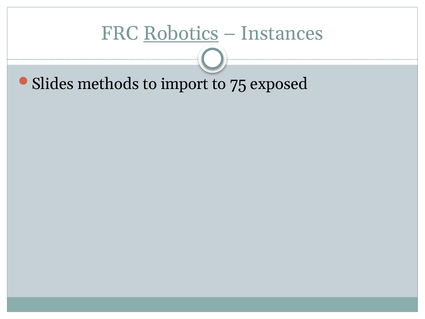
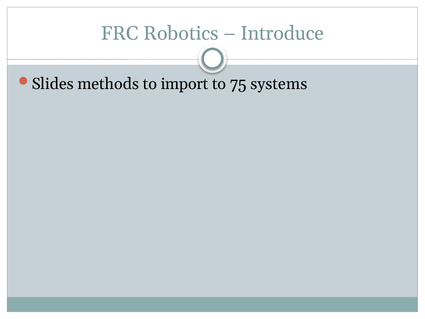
Robotics underline: present -> none
Instances: Instances -> Introduce
exposed: exposed -> systems
